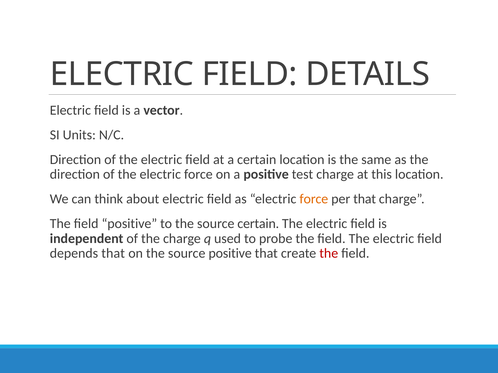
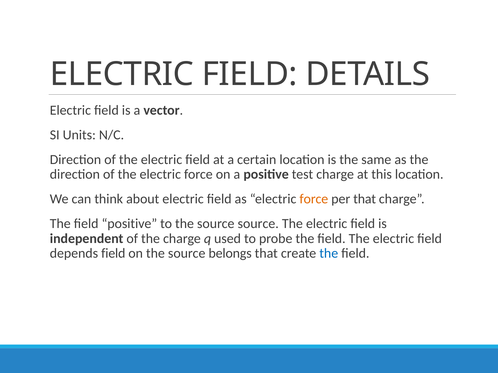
source certain: certain -> source
depends that: that -> field
source positive: positive -> belongs
the at (329, 254) colour: red -> blue
